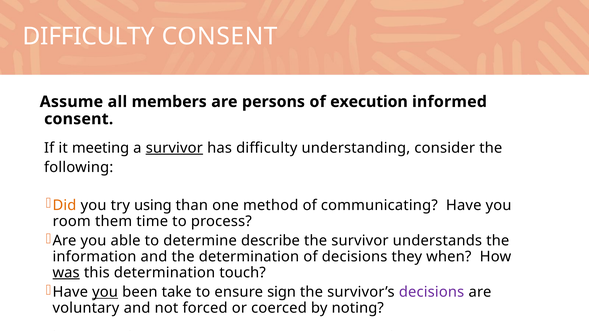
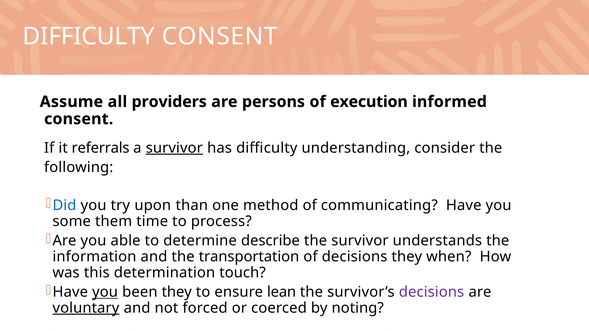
members: members -> providers
meeting: meeting -> referrals
Did colour: orange -> blue
using: using -> upon
room: room -> some
the determination: determination -> transportation
was underline: present -> none
been take: take -> they
sign: sign -> lean
voluntary underline: none -> present
